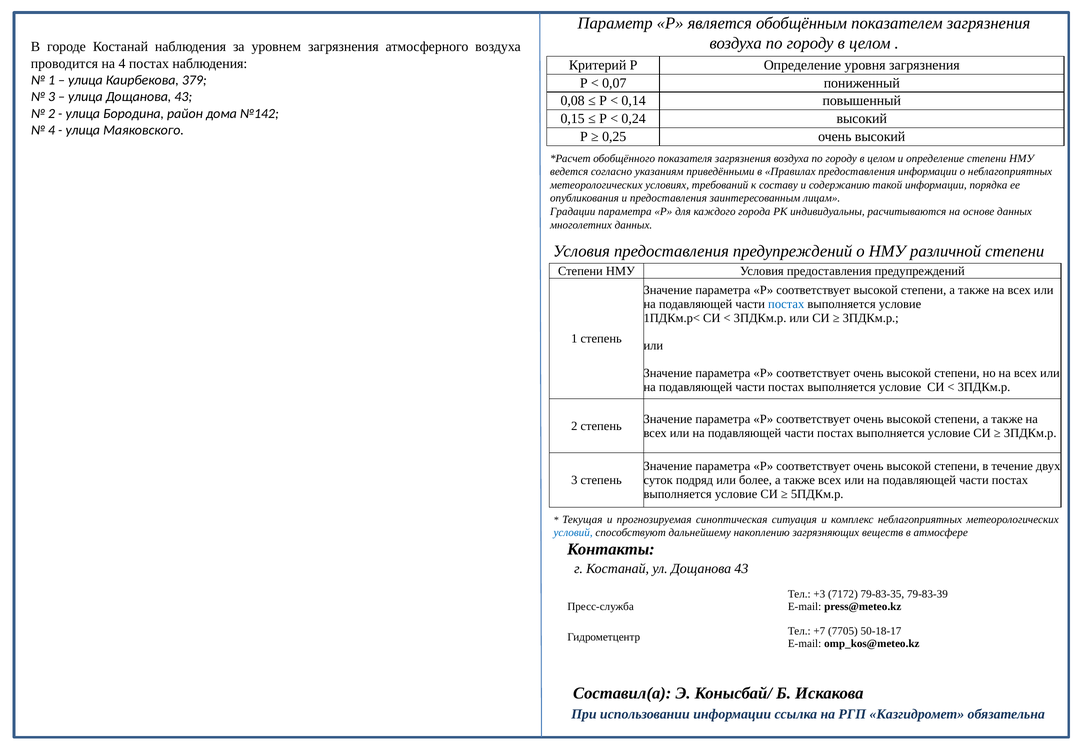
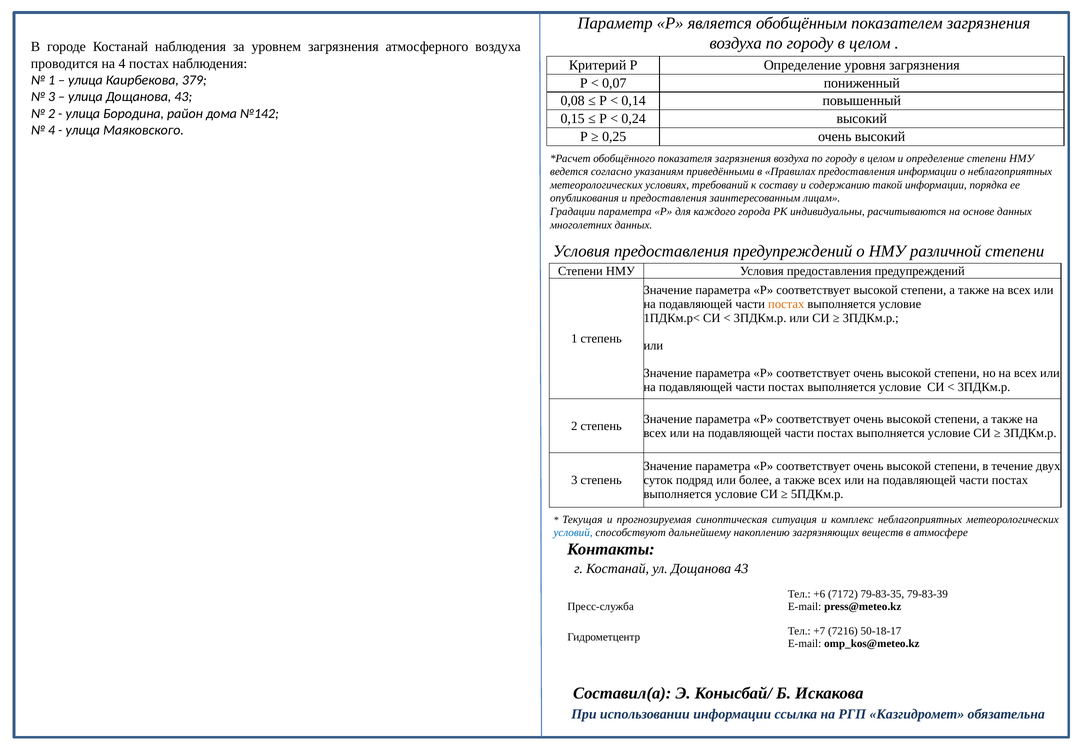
постах at (786, 304) colour: blue -> orange
+3: +3 -> +6
7705: 7705 -> 7216
